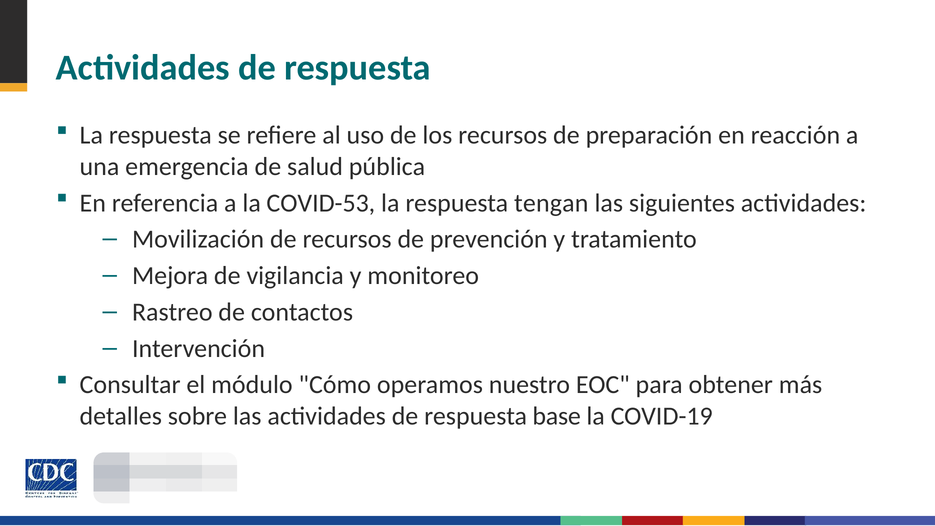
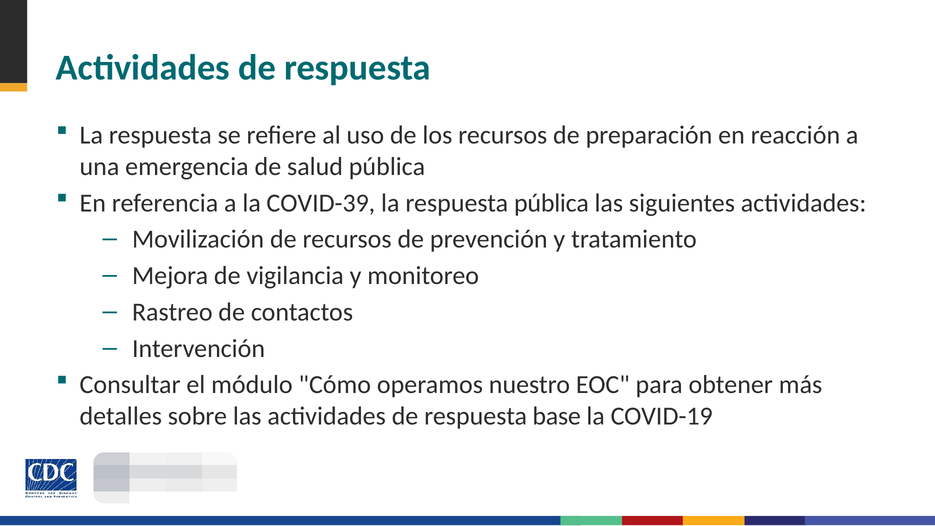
COVID-53: COVID-53 -> COVID-39
respuesta tengan: tengan -> pública
